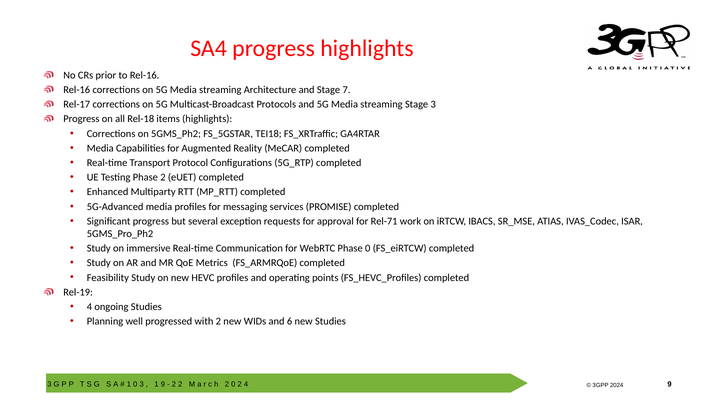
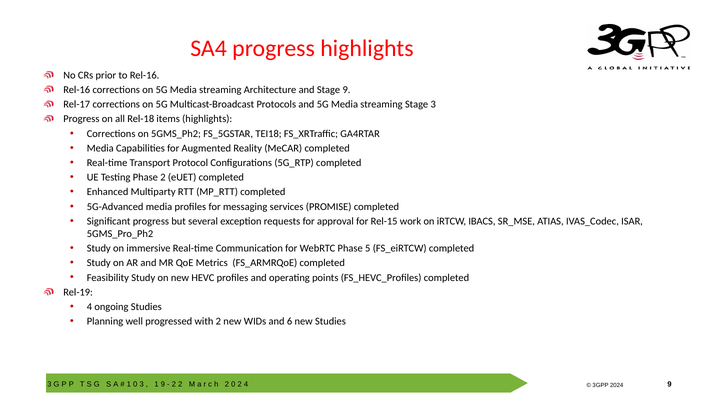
Stage 7: 7 -> 9
Rel-71: Rel-71 -> Rel-15
Phase 0: 0 -> 5
